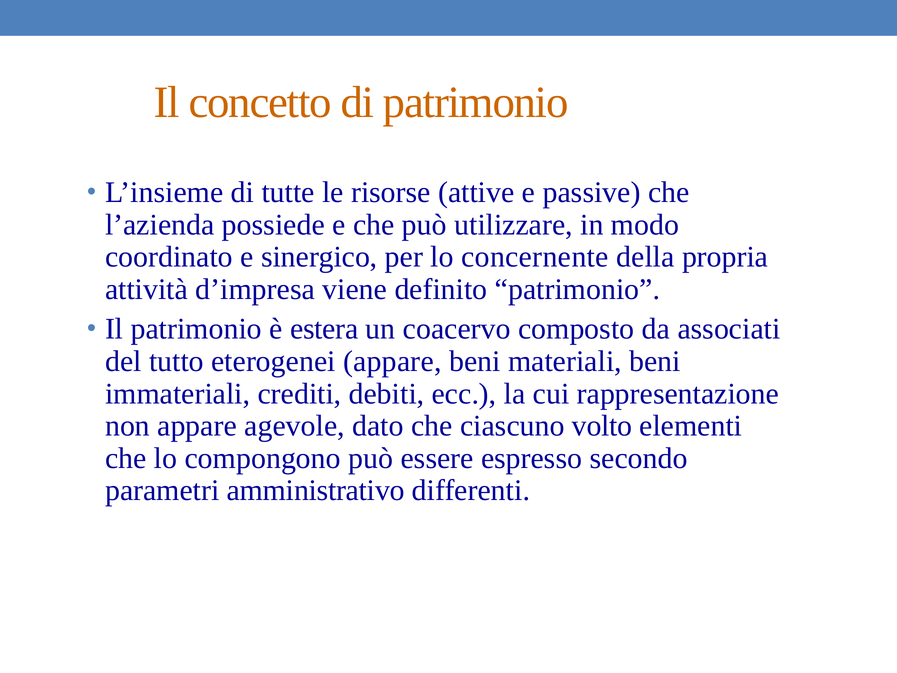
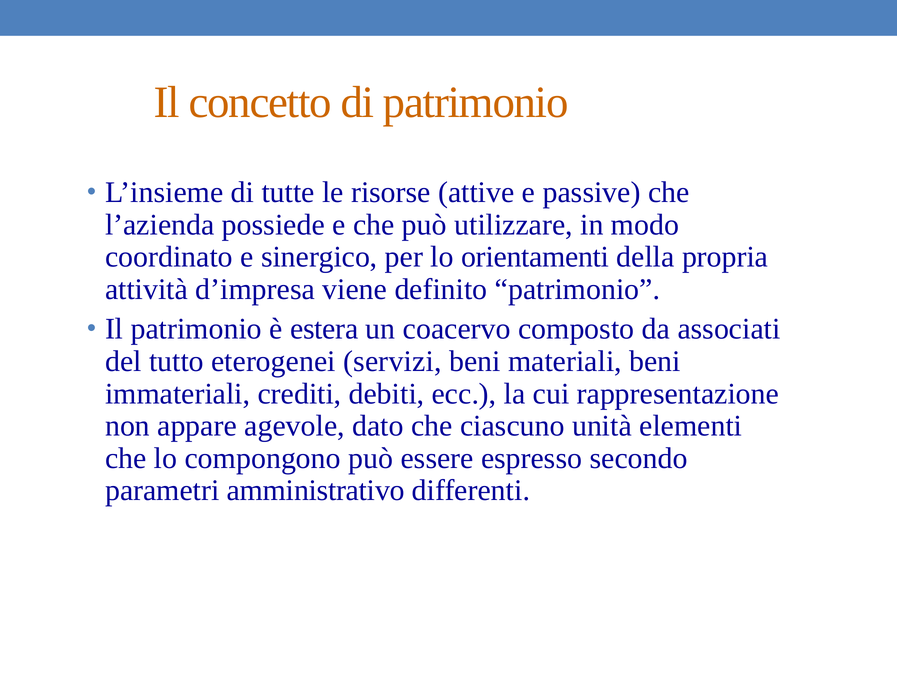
concernente: concernente -> orientamenti
eterogenei appare: appare -> servizi
volto: volto -> unità
